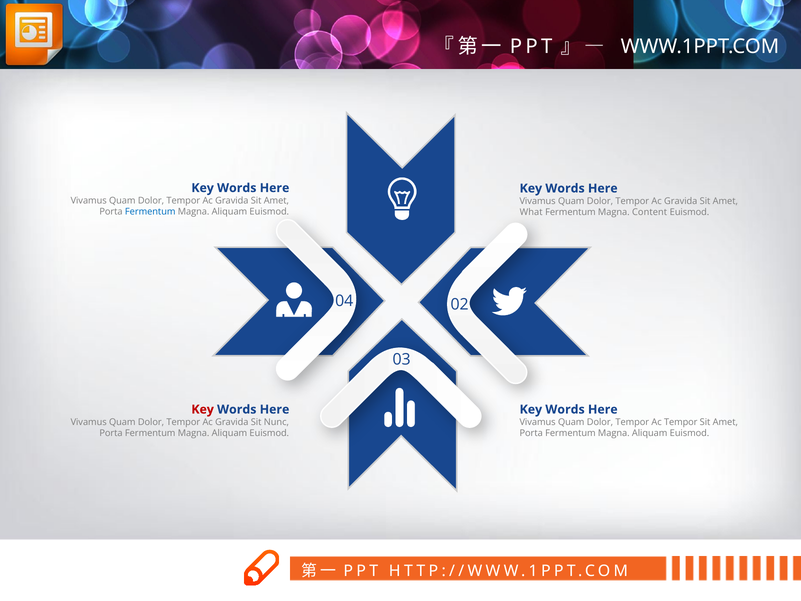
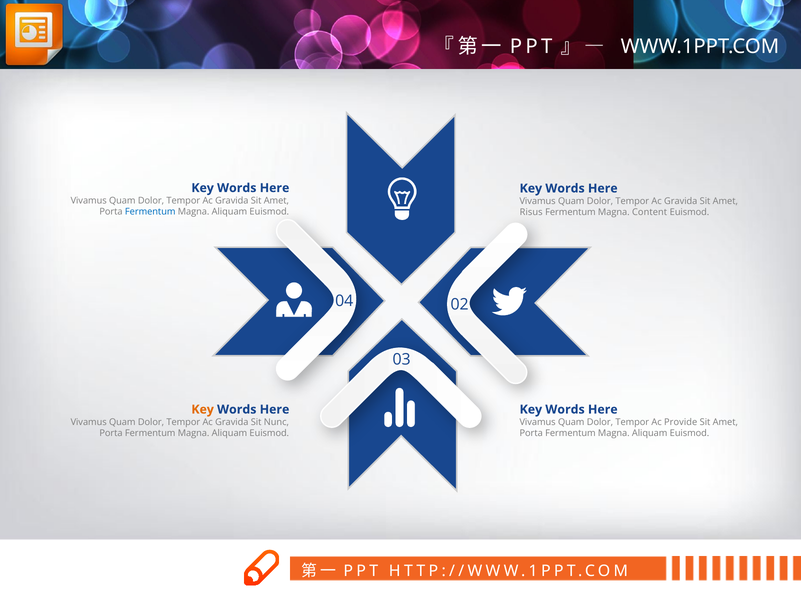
What: What -> Risus
Key at (203, 409) colour: red -> orange
Ac Tempor: Tempor -> Provide
